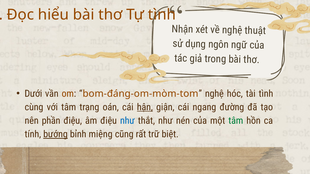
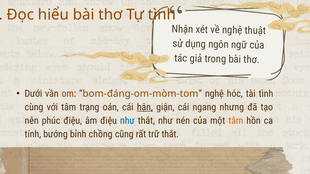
đường: đường -> nhưng
phần: phần -> phúc
tâm at (236, 121) colour: green -> orange
bướng underline: present -> none
miệng: miệng -> chồng
trữ biệt: biệt -> thắt
